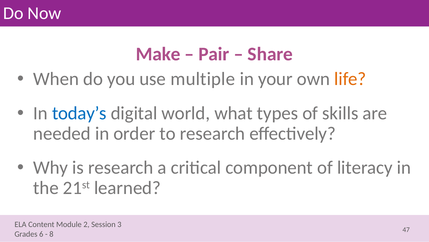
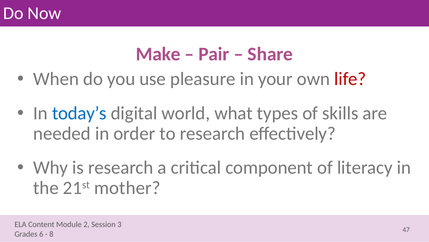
multiple: multiple -> pleasure
life colour: orange -> red
learned: learned -> mother
